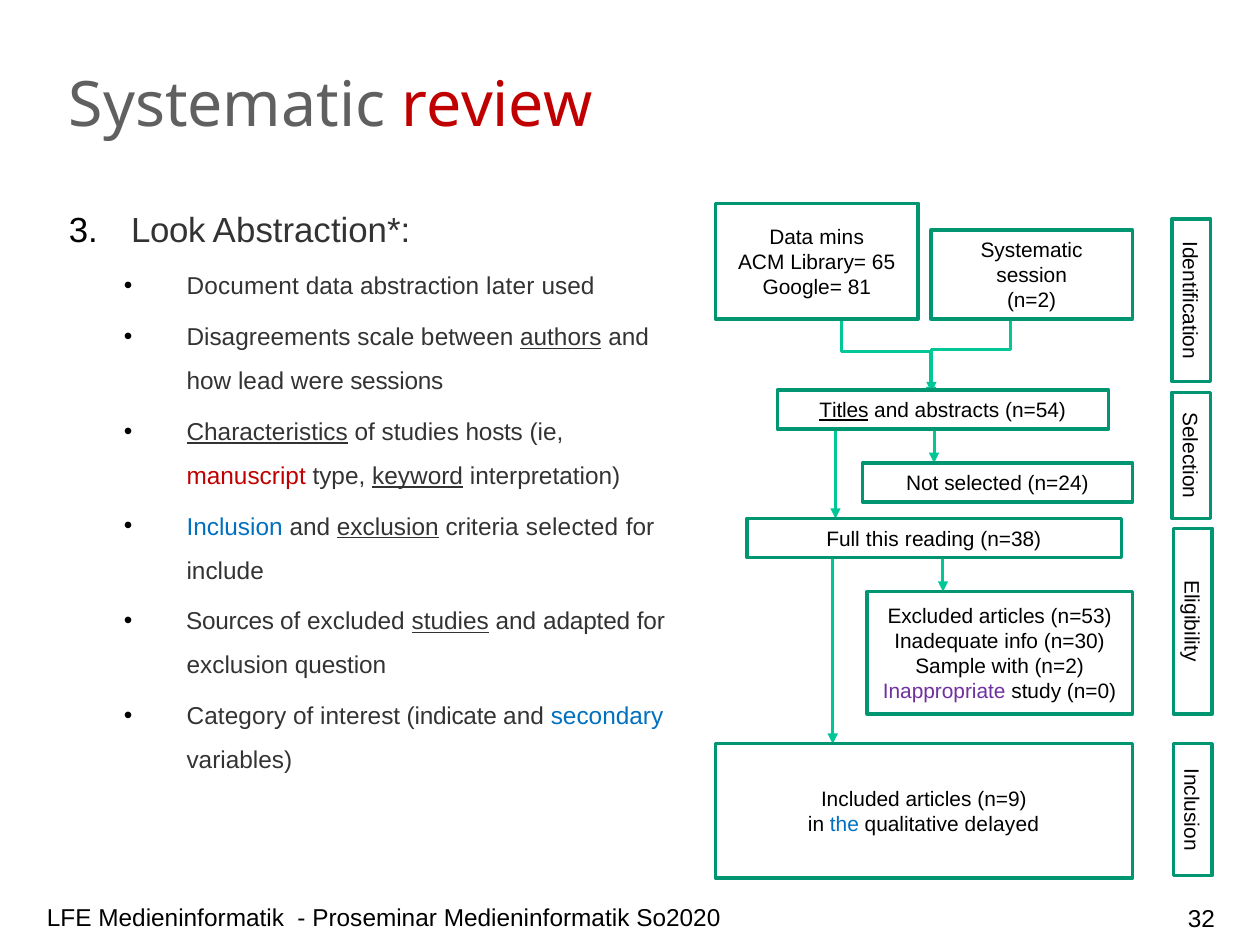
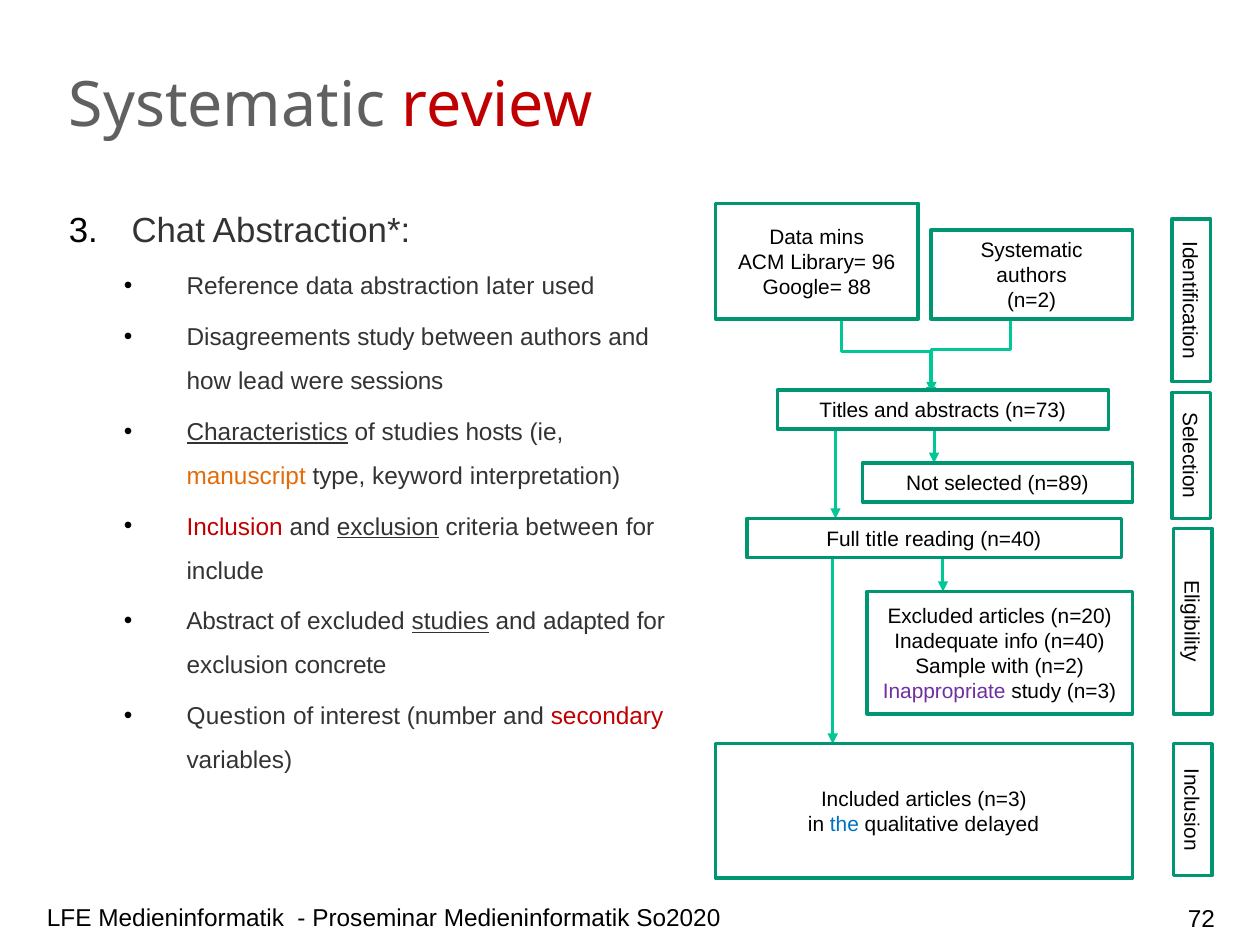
Look: Look -> Chat
65: 65 -> 96
session at (1032, 276): session -> authors
Document: Document -> Reference
81: 81 -> 88
Disagreements scale: scale -> study
authors at (561, 338) underline: present -> none
Titles underline: present -> none
n=54: n=54 -> n=73
manuscript colour: red -> orange
keyword underline: present -> none
n=24: n=24 -> n=89
Inclusion colour: blue -> red
criteria selected: selected -> between
this: this -> title
reading n=38: n=38 -> n=40
n=53: n=53 -> n=20
Sources: Sources -> Abstract
info n=30: n=30 -> n=40
question: question -> concrete
study n=0: n=0 -> n=3
Category: Category -> Question
indicate: indicate -> number
secondary colour: blue -> red
articles n=9: n=9 -> n=3
32: 32 -> 72
